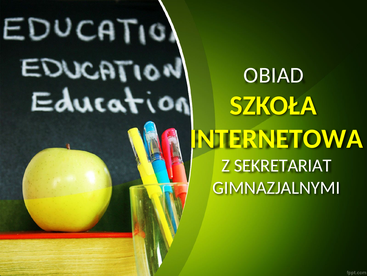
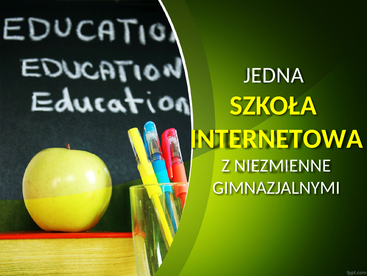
OBIAD: OBIAD -> JEDNA
SEKRETARIAT: SEKRETARIAT -> NIEZMIENNE
